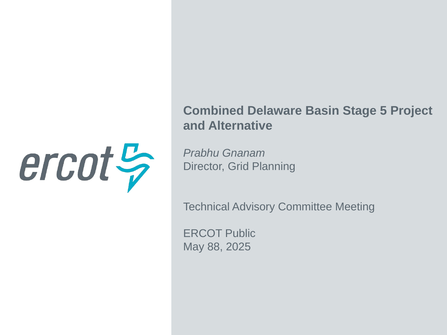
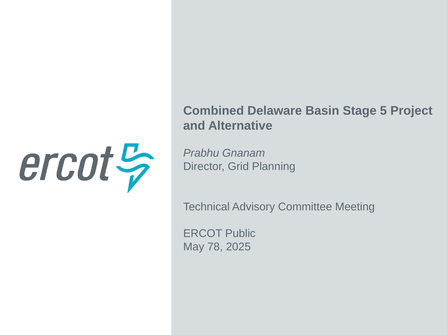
88: 88 -> 78
